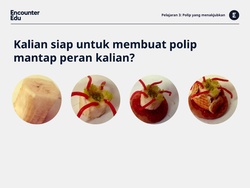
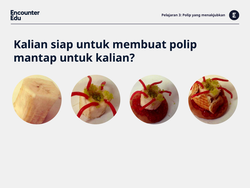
mantap peran: peran -> untuk
